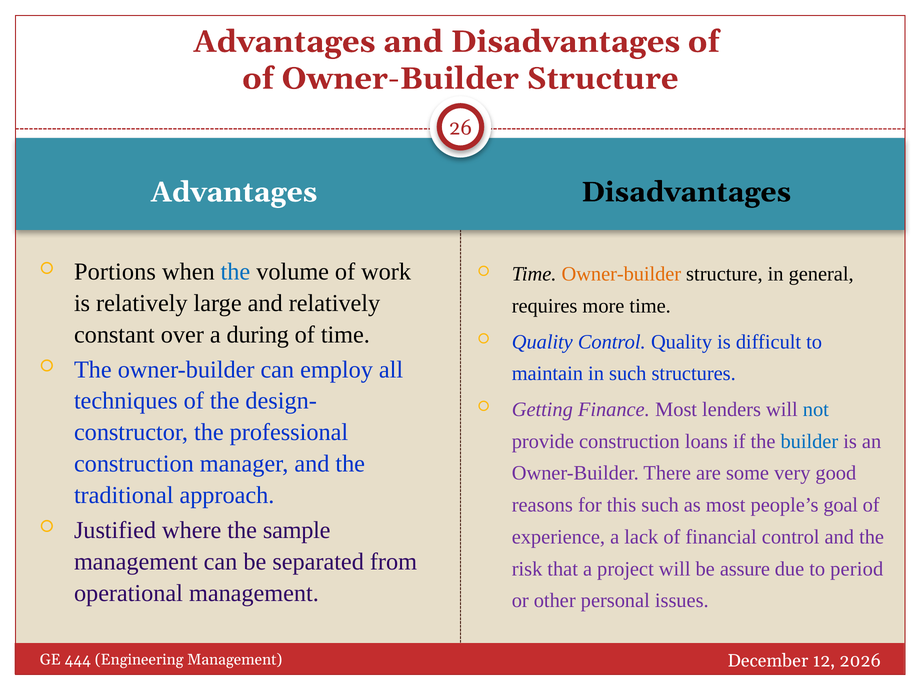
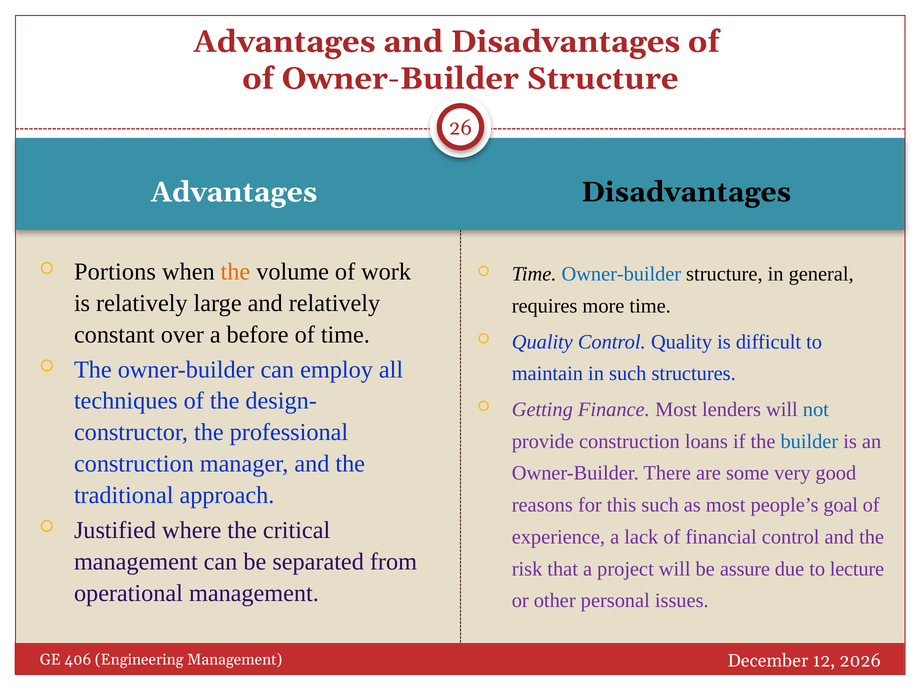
the at (235, 272) colour: blue -> orange
Owner-builder at (621, 275) colour: orange -> blue
during: during -> before
sample: sample -> critical
period: period -> lecture
444: 444 -> 406
